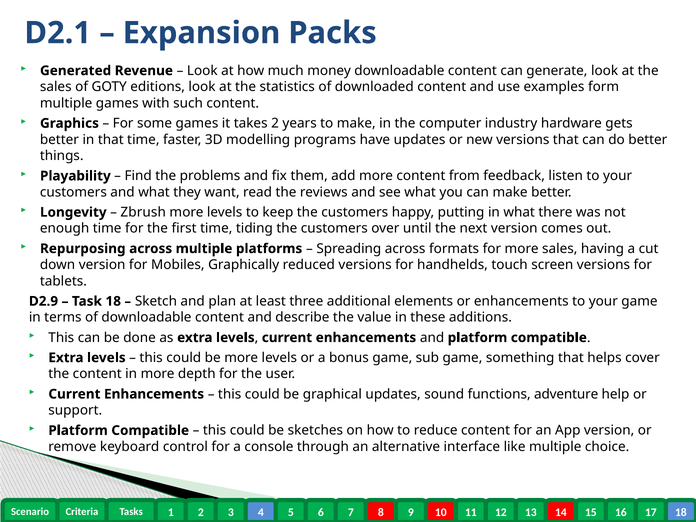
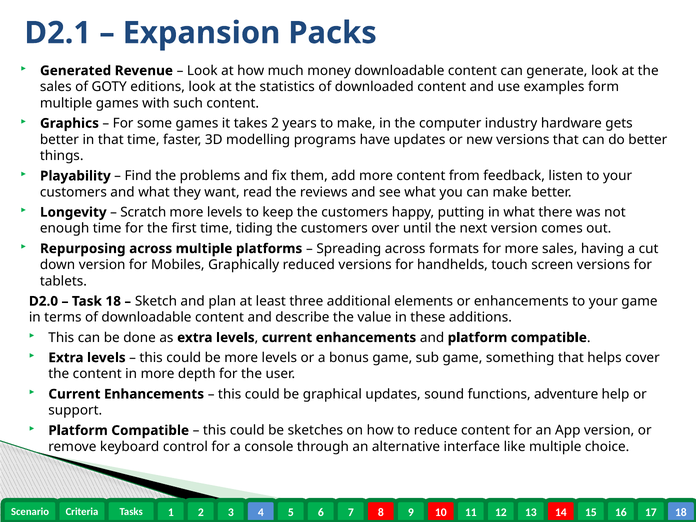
Zbrush: Zbrush -> Scratch
D2.9: D2.9 -> D2.0
